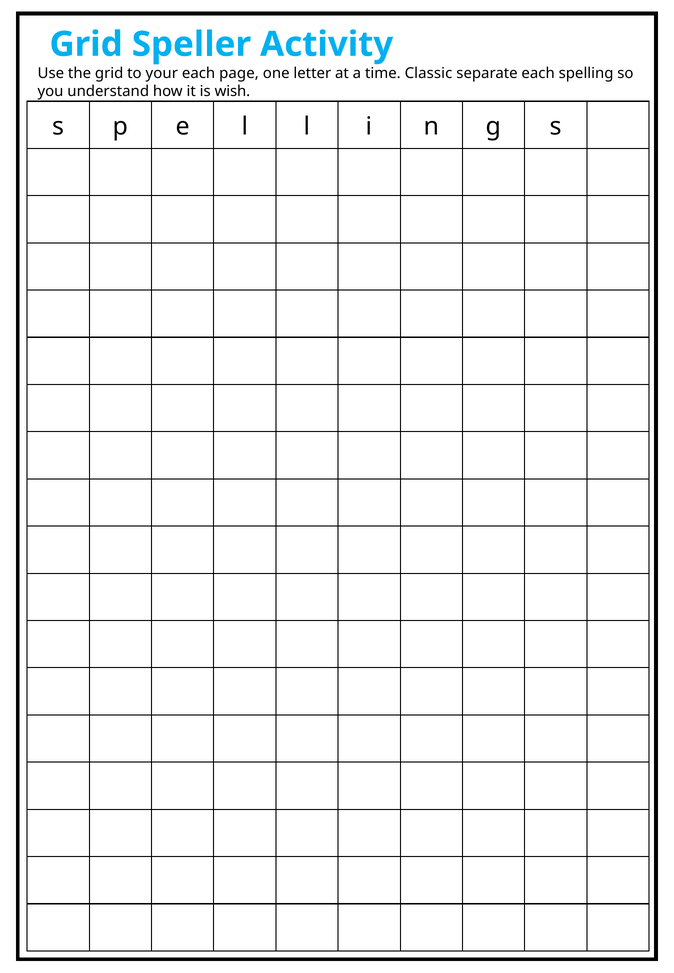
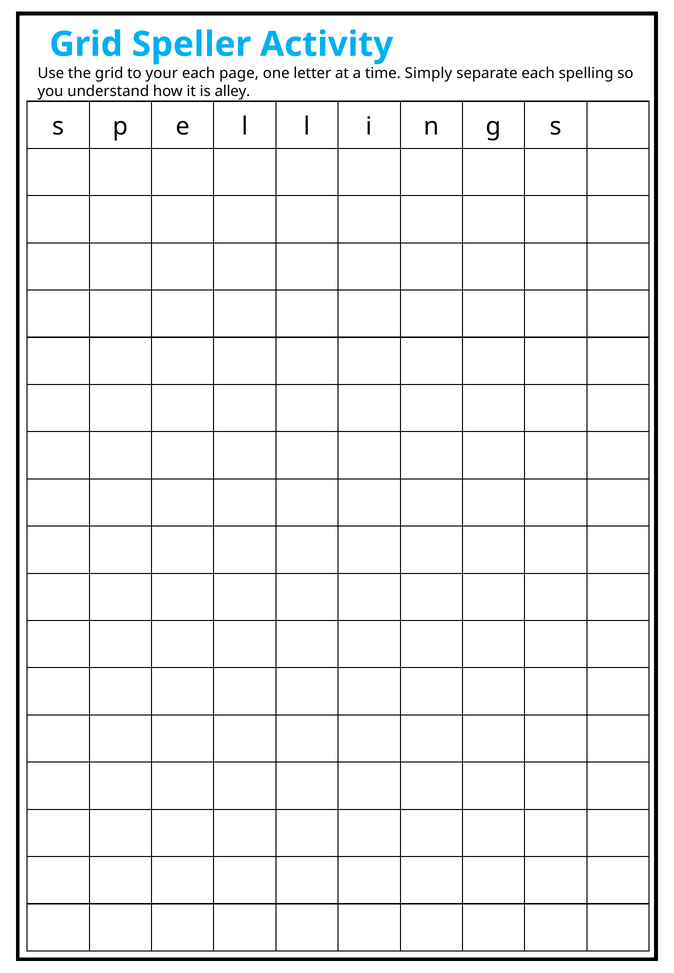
Classic: Classic -> Simply
wish: wish -> alley
